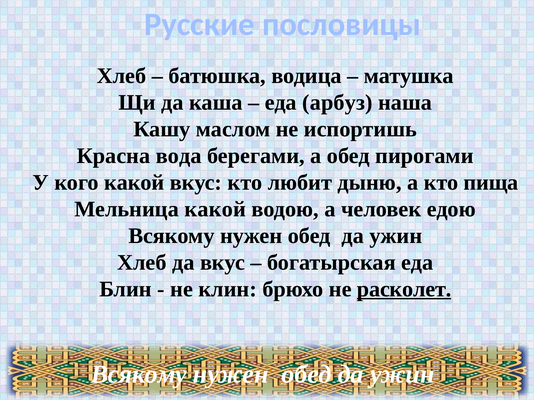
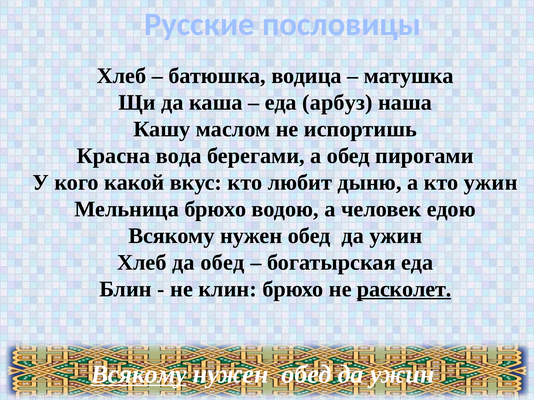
кто пища: пища -> ужин
Мельница какой: какой -> брюхо
да вкус: вкус -> обед
Всякому at (139, 375) underline: none -> present
